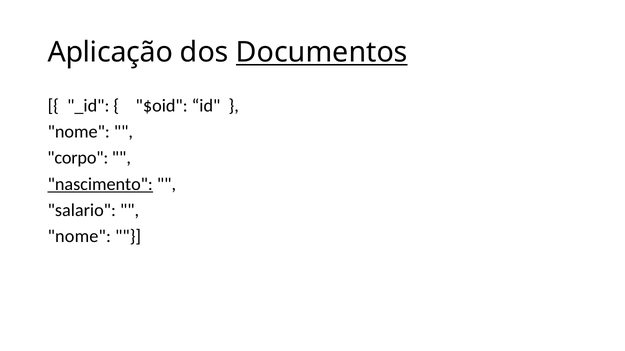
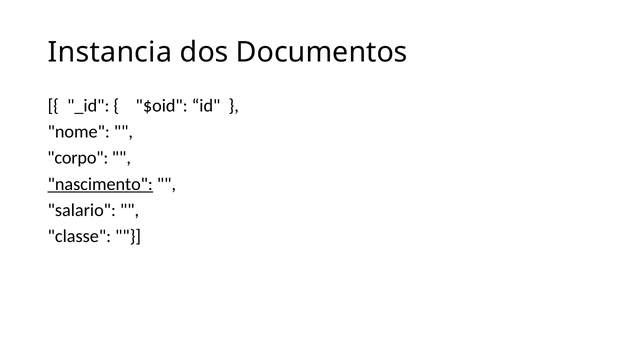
Aplicação: Aplicação -> Instancia
Documentos underline: present -> none
nome at (79, 237): nome -> classe
